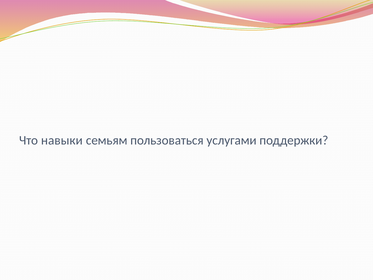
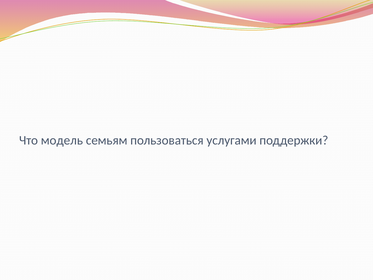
навыки: навыки -> модель
